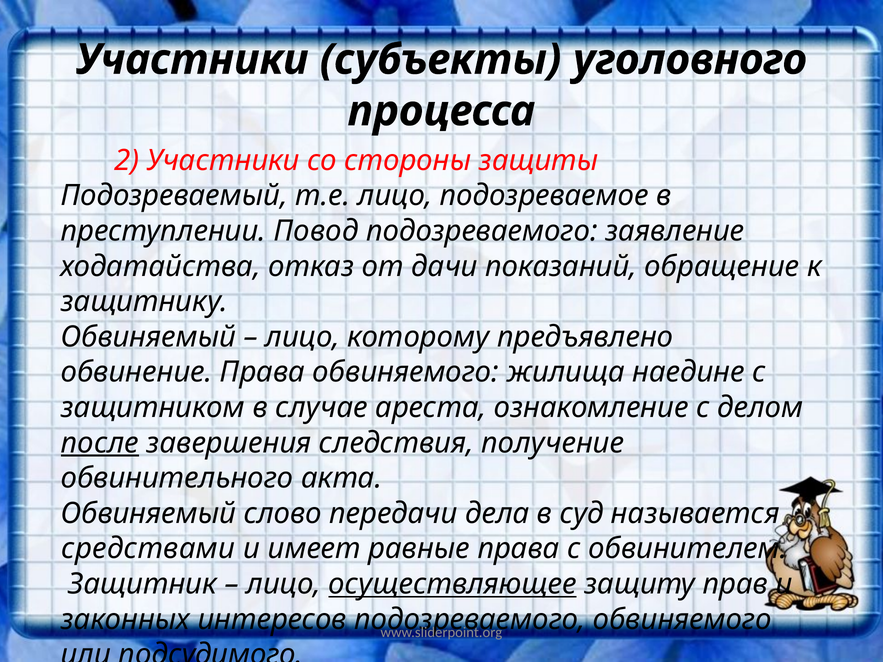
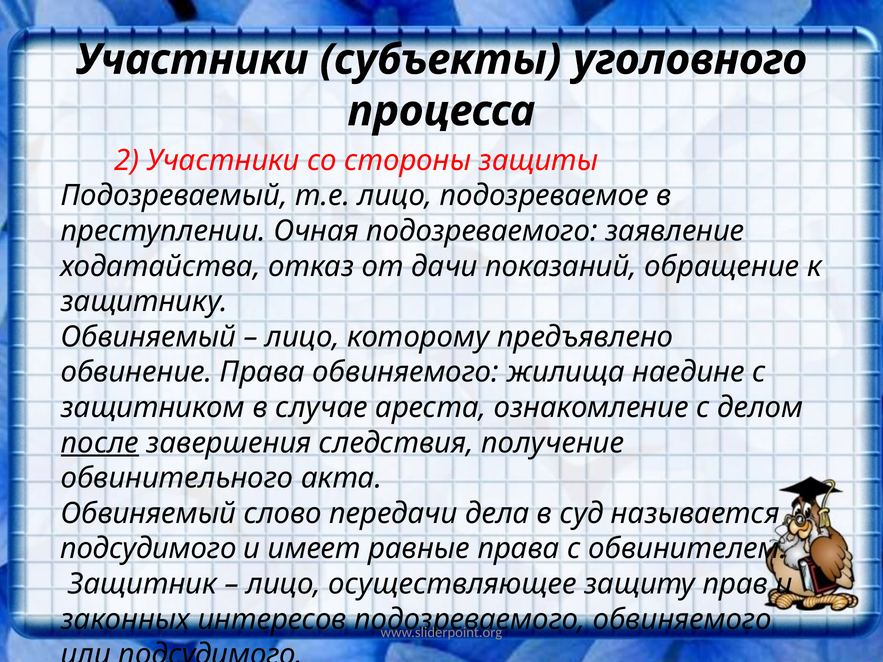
Повод: Повод -> Очная
средствами at (148, 549): средствами -> подсудимого
осуществляющее underline: present -> none
